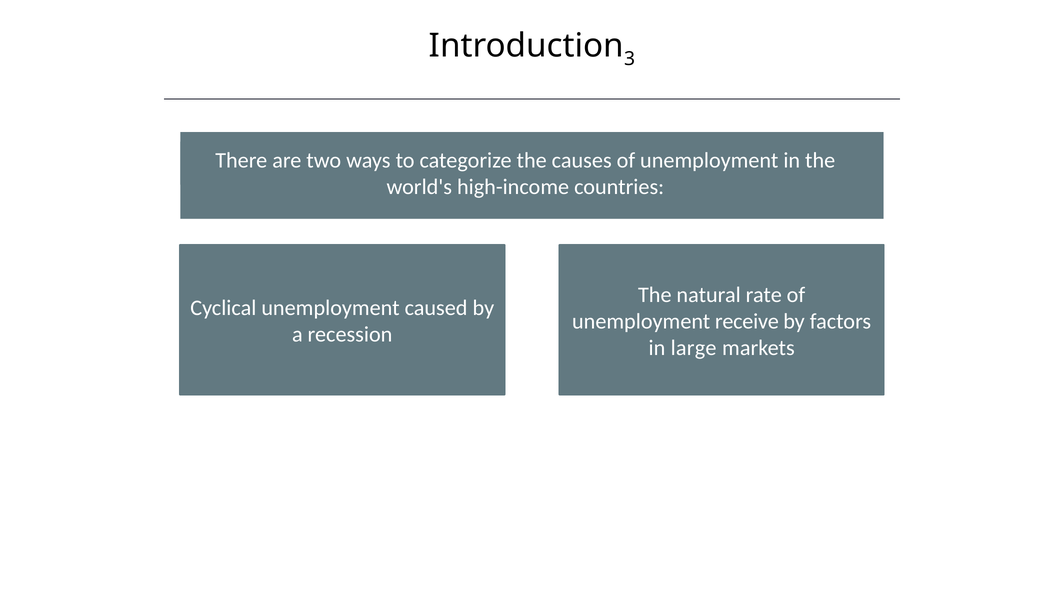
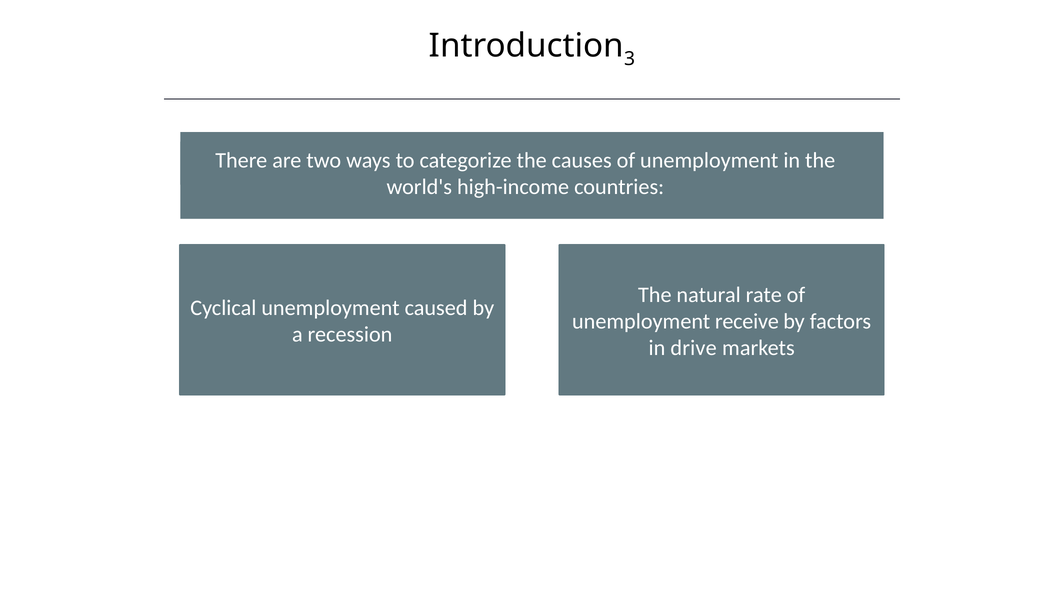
large: large -> drive
